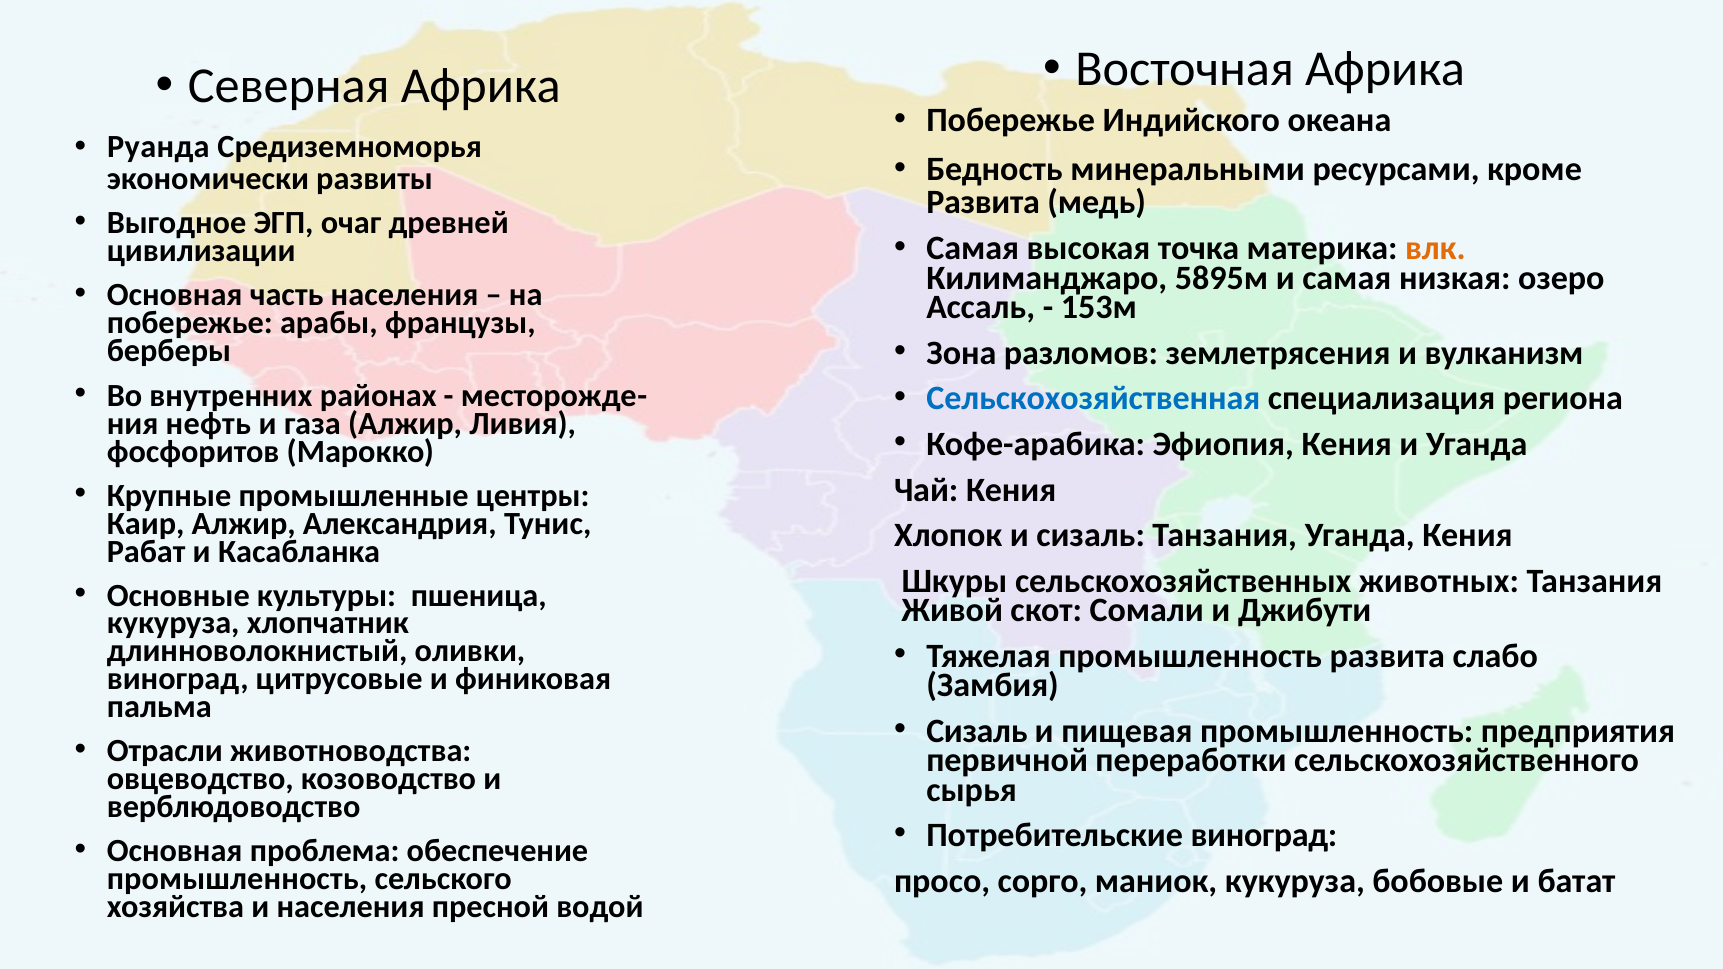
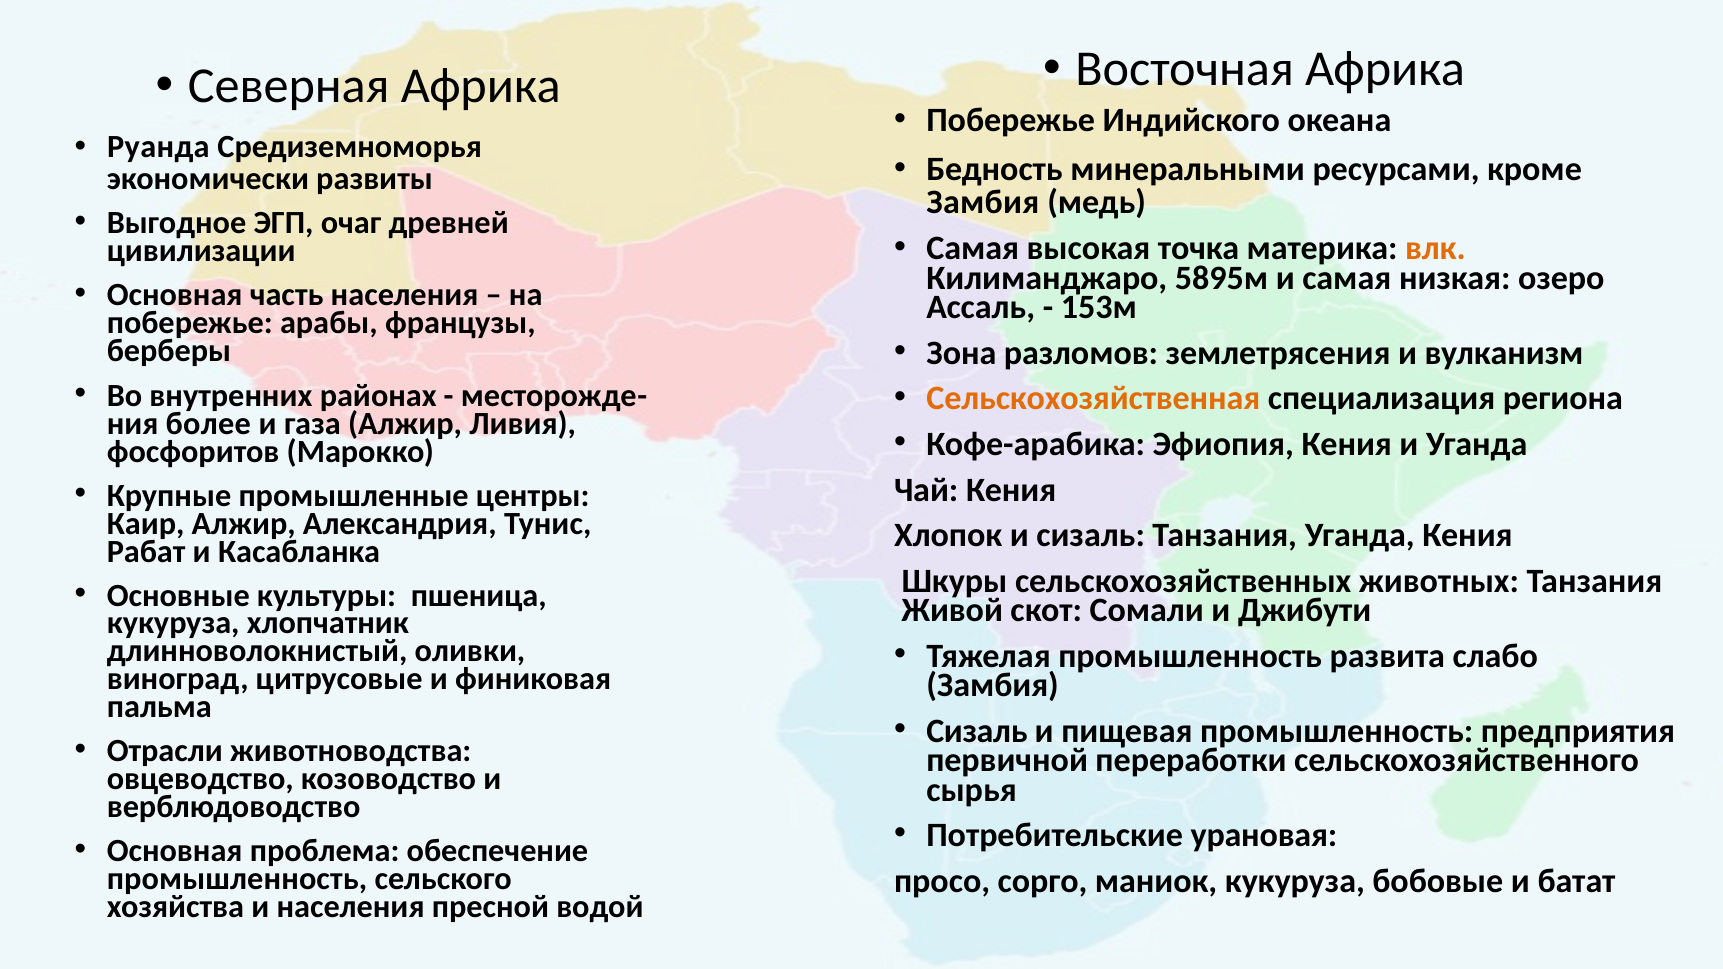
Развита at (983, 202): Развита -> Замбия
Сельскохозяйственная colour: blue -> orange
нефть: нефть -> более
Потребительские виноград: виноград -> урановая
